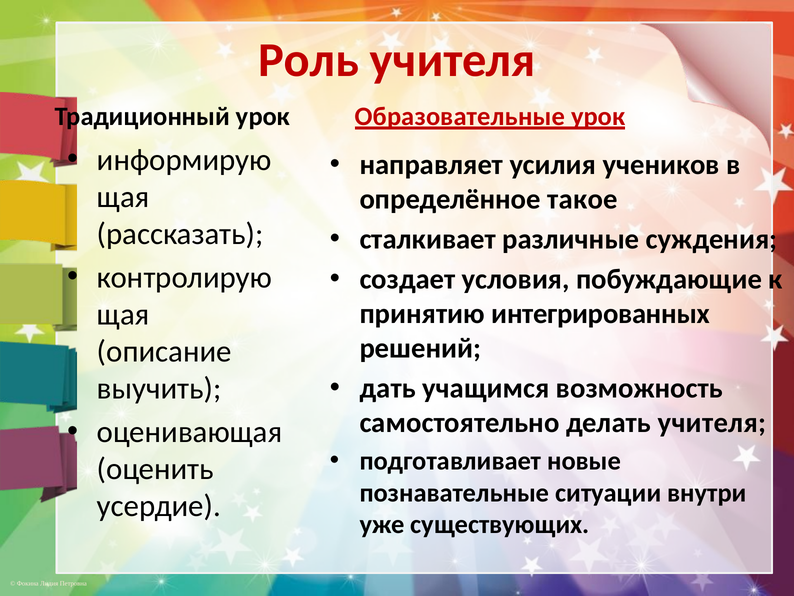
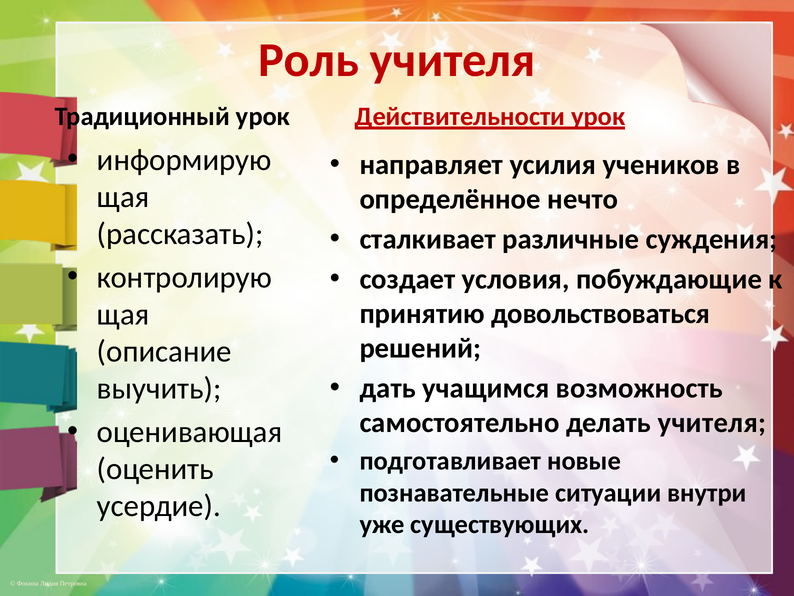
Образовательные: Образовательные -> Действительности
такое: такое -> нечто
интегрированных: интегрированных -> довольствоваться
